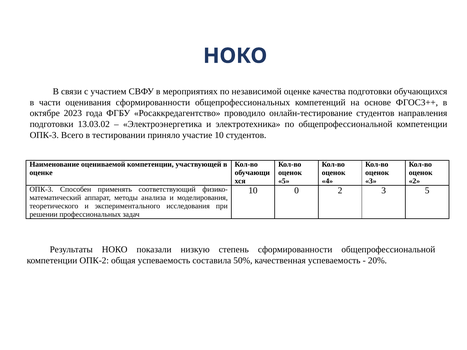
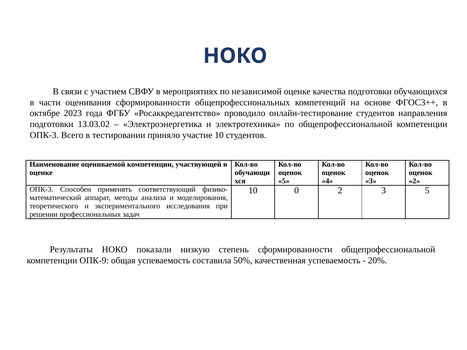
ОПК-2: ОПК-2 -> ОПК-9
